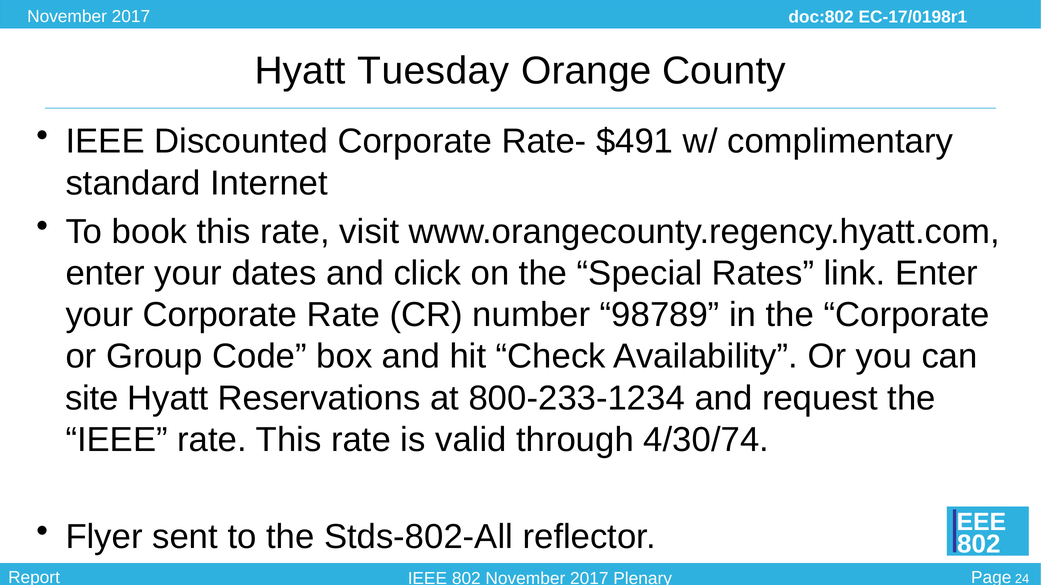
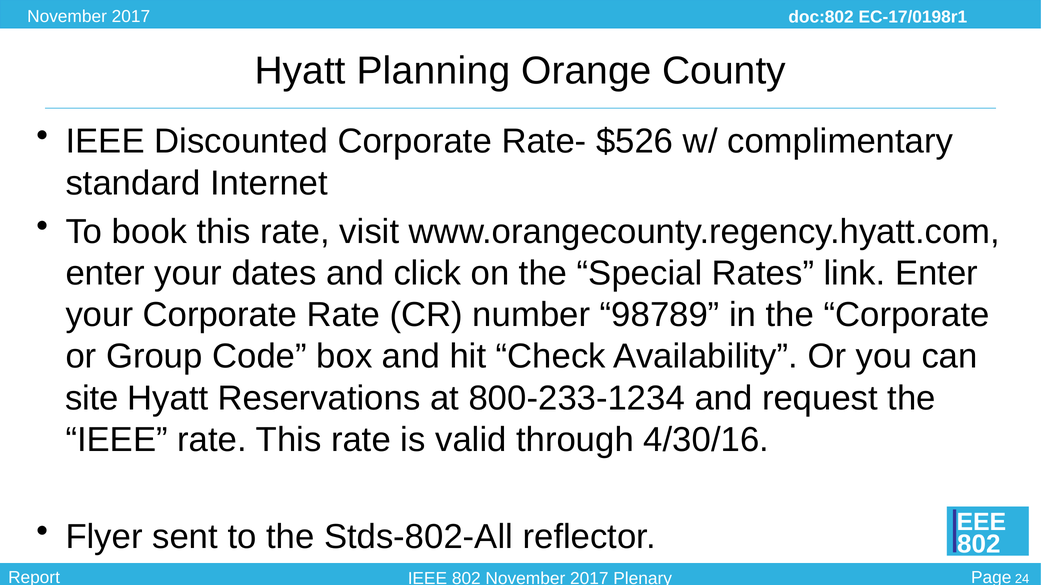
Tuesday: Tuesday -> Planning
$491: $491 -> $526
4/30/74: 4/30/74 -> 4/30/16
